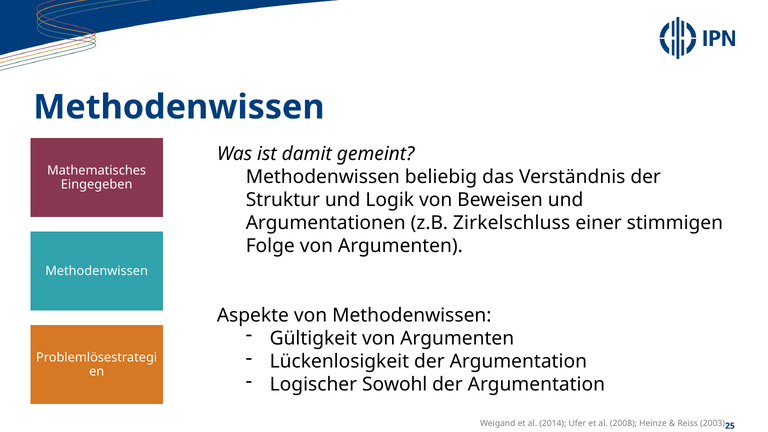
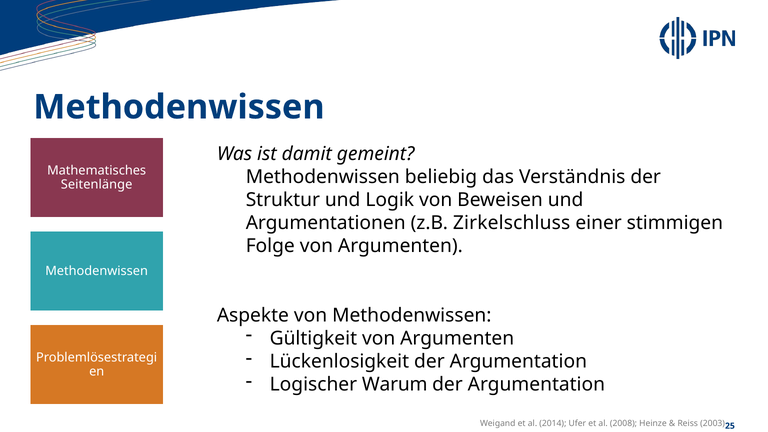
Eingegeben: Eingegeben -> Seitenlänge
Sowohl: Sowohl -> Warum
